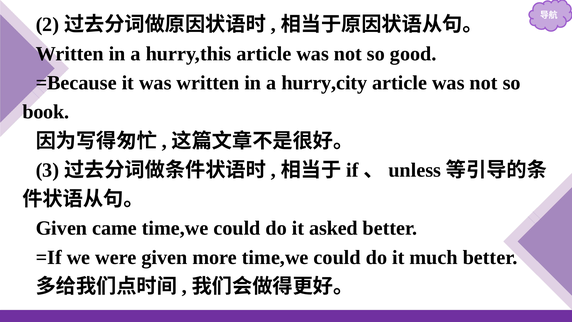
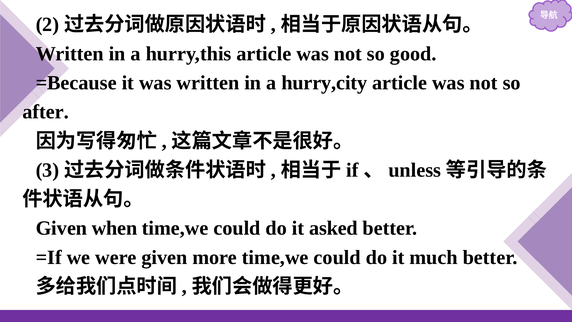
book: book -> after
came: came -> when
